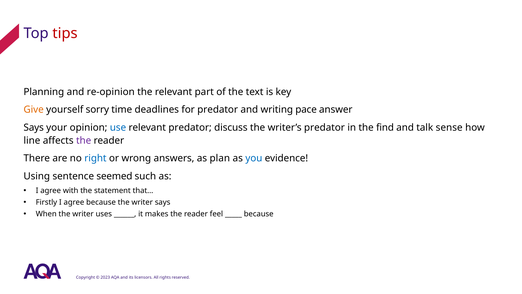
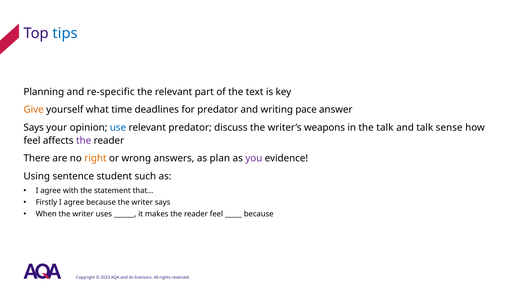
tips colour: red -> blue
re-opinion: re-opinion -> re-specific
sorry: sorry -> what
writer’s predator: predator -> weapons
the find: find -> talk
line at (32, 140): line -> feel
right colour: blue -> orange
you colour: blue -> purple
seemed: seemed -> student
